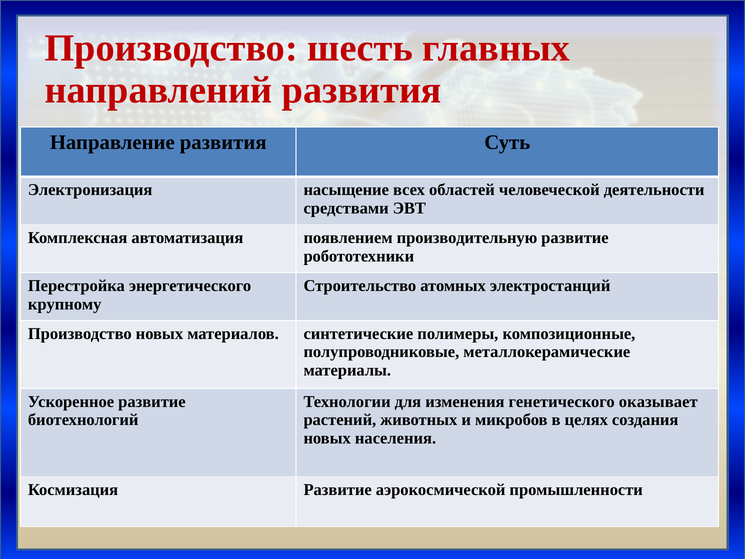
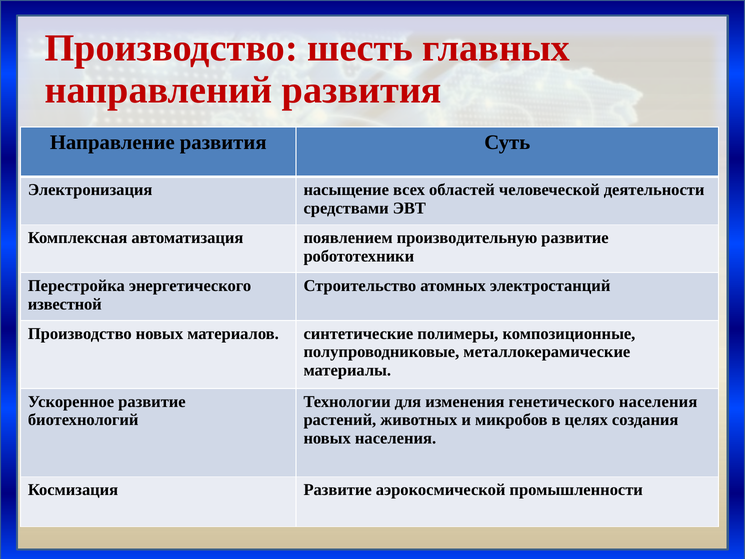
крупному: крупному -> известной
генетического оказывает: оказывает -> населения
